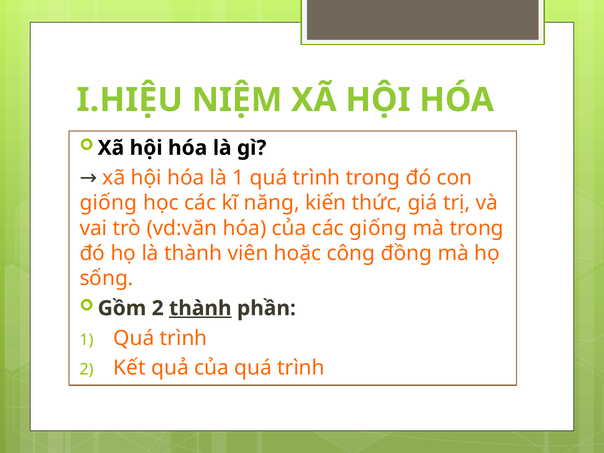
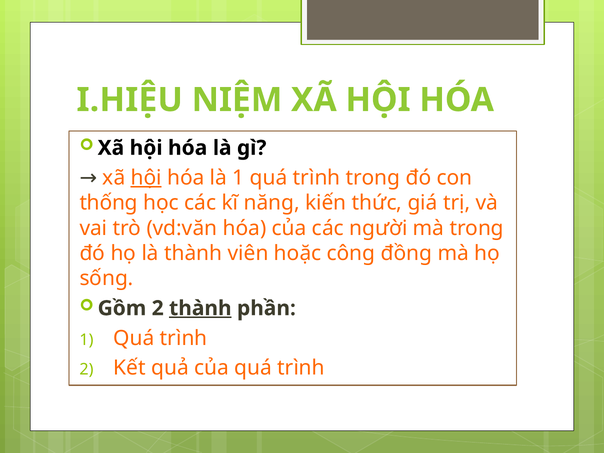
hội at (146, 178) underline: none -> present
giống at (109, 203): giống -> thống
các giống: giống -> người
